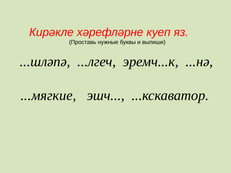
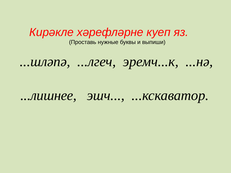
...мягкие: ...мягкие -> ...лишнее
